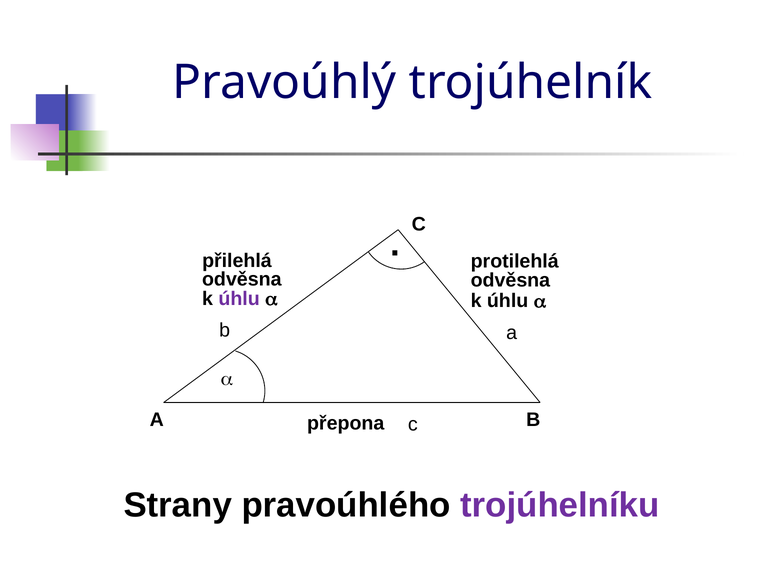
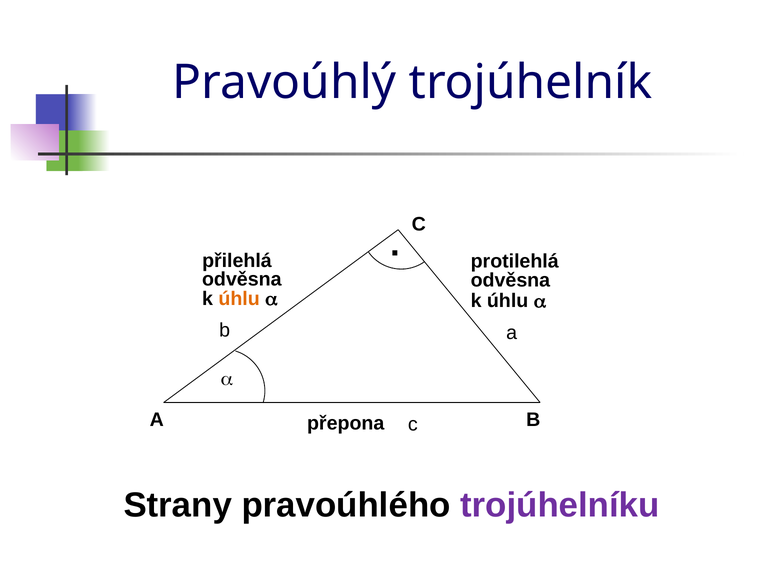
úhlu at (239, 299) colour: purple -> orange
